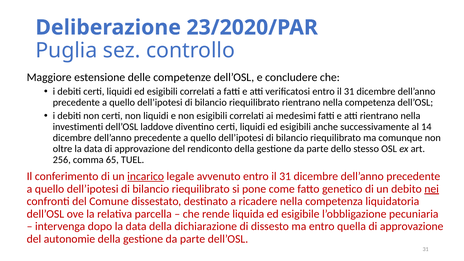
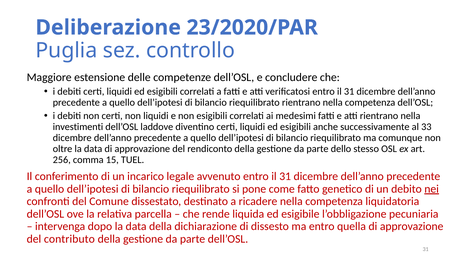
14: 14 -> 33
65: 65 -> 15
incarico underline: present -> none
autonomie: autonomie -> contributo
